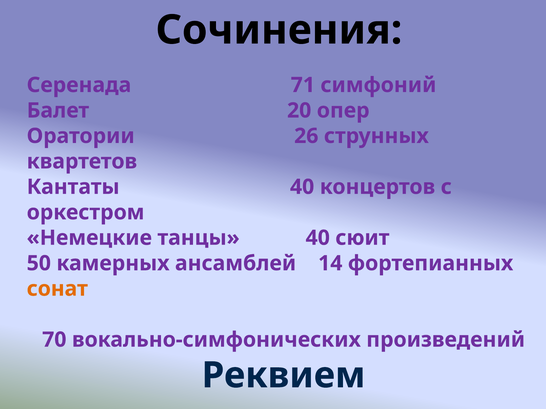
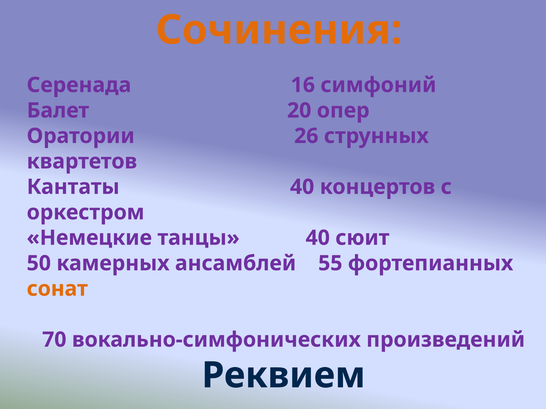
Сочинения colour: black -> orange
71: 71 -> 16
14: 14 -> 55
